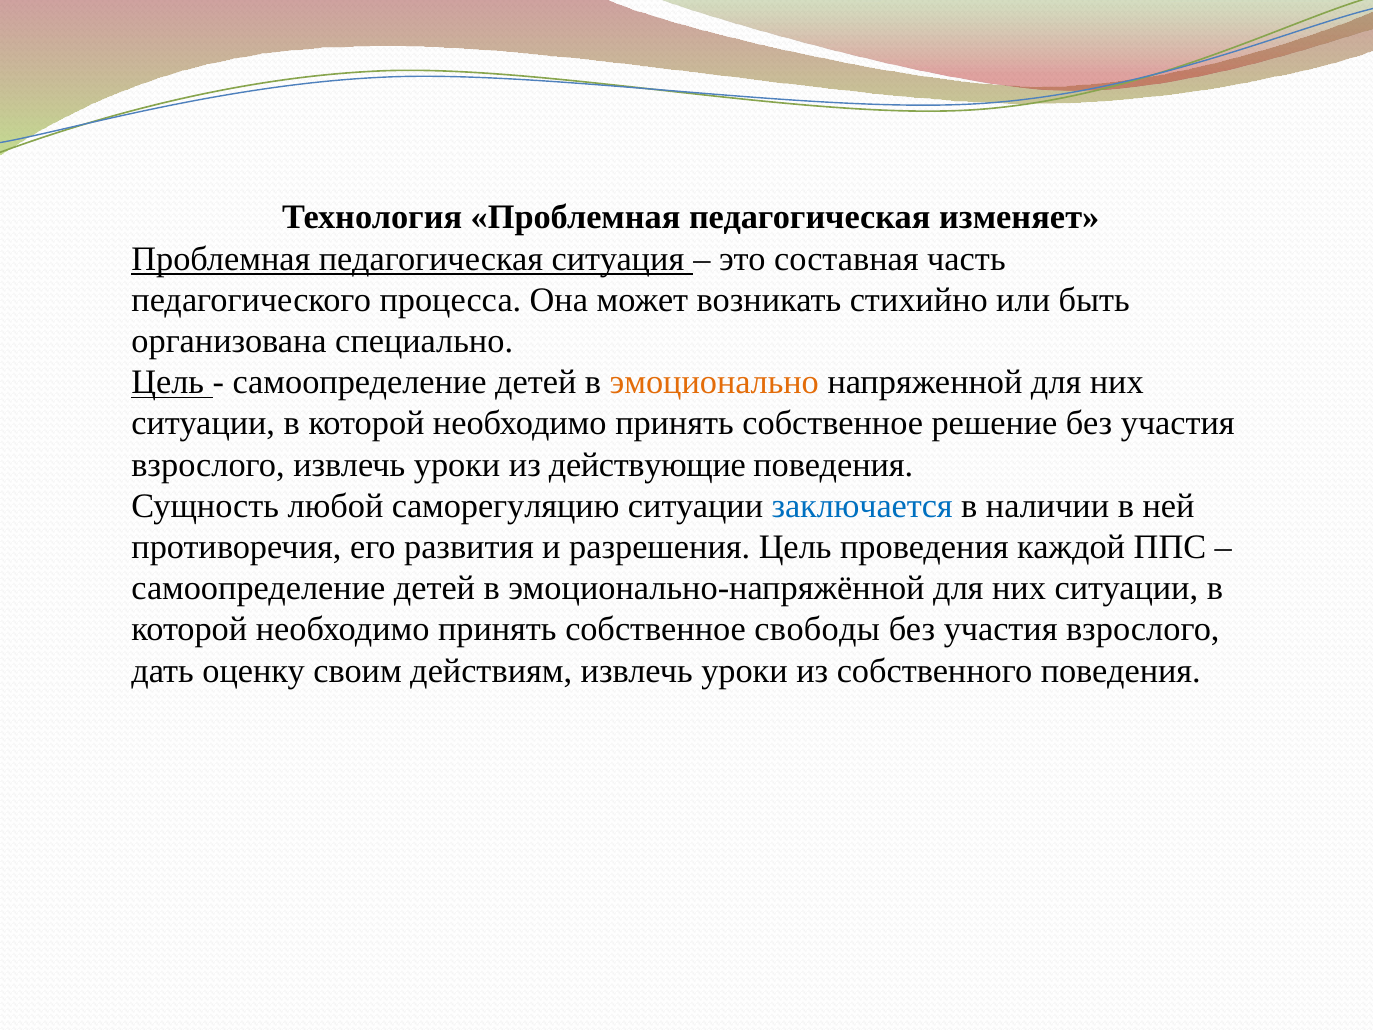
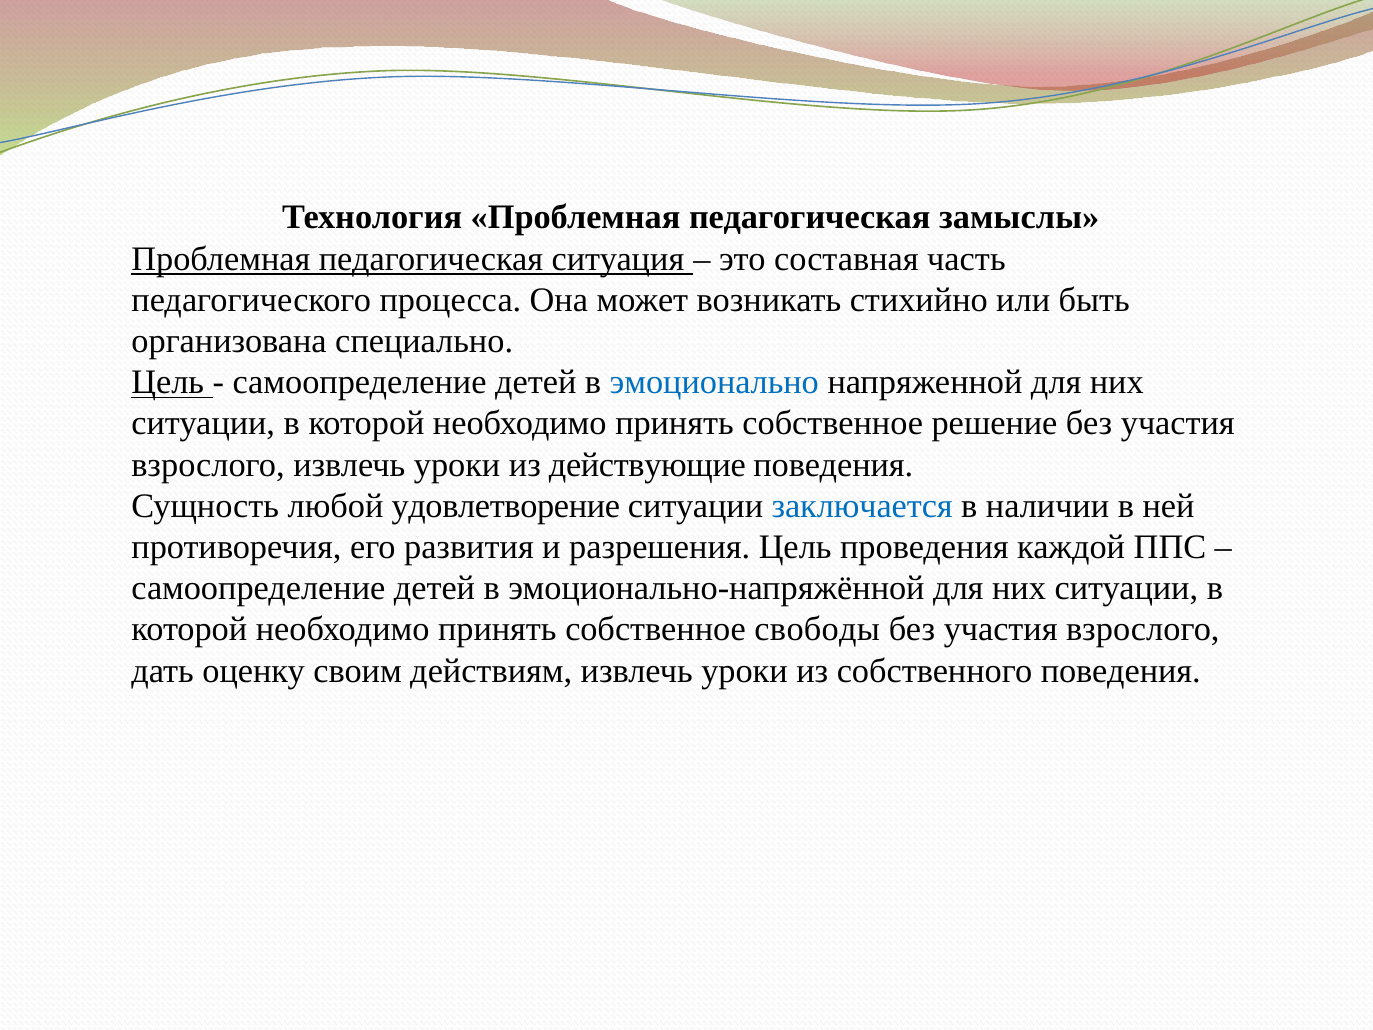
изменяет: изменяет -> замыслы
эмоционально colour: orange -> blue
саморегуляцию: саморегуляцию -> удовлетворение
